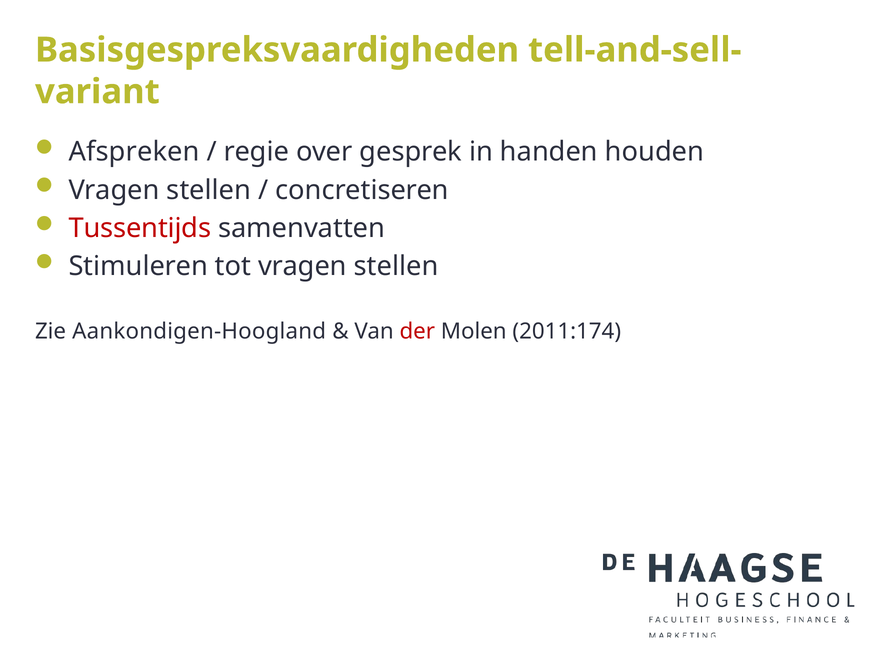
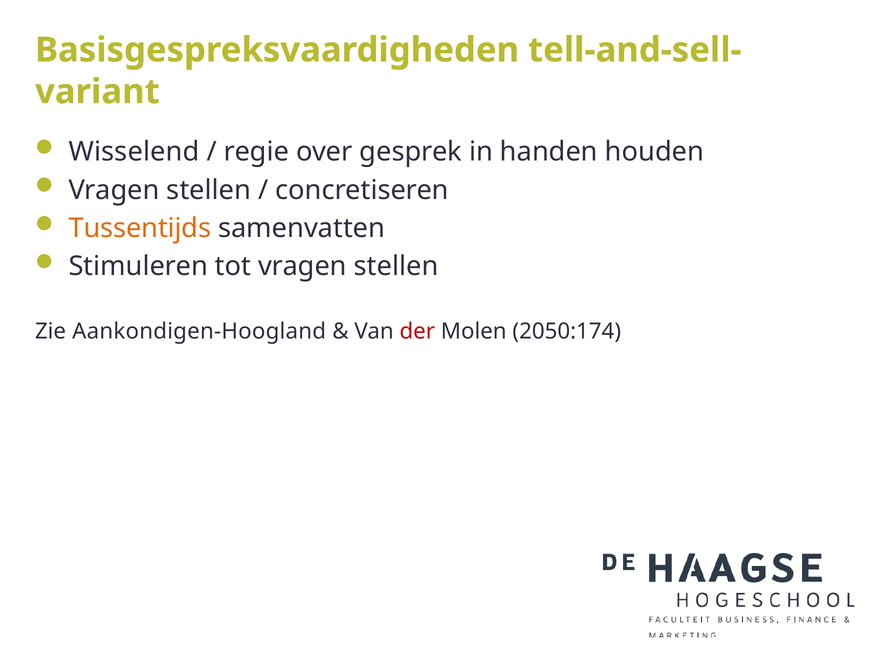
Afspreken: Afspreken -> Wisselend
Tussentijds colour: red -> orange
2011:174: 2011:174 -> 2050:174
